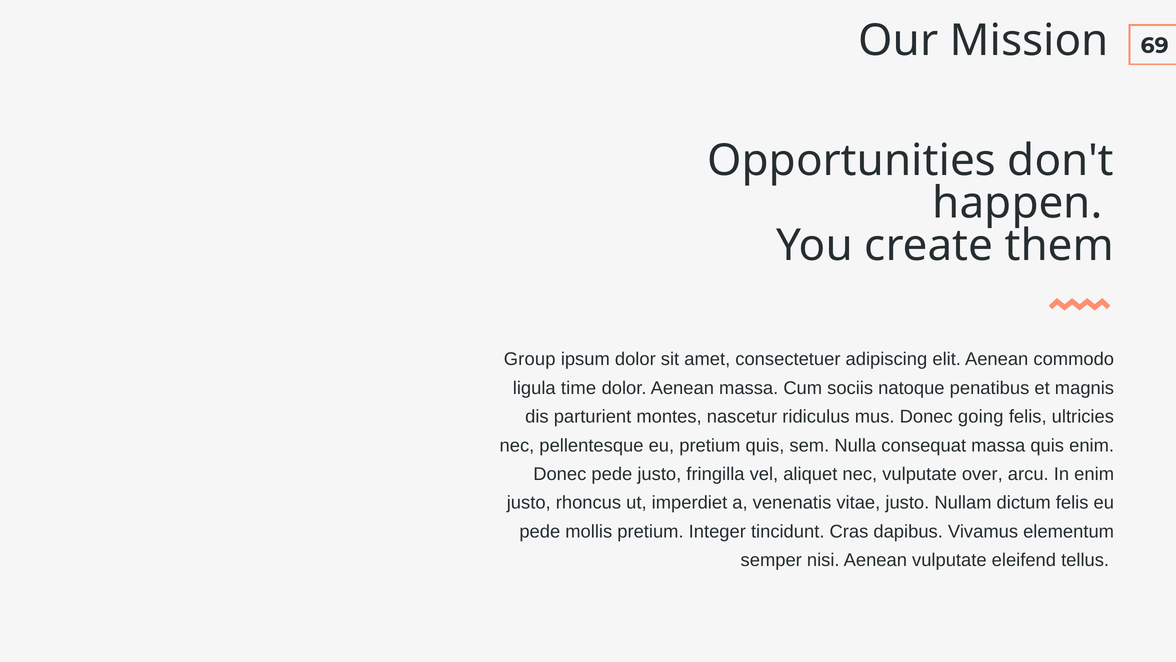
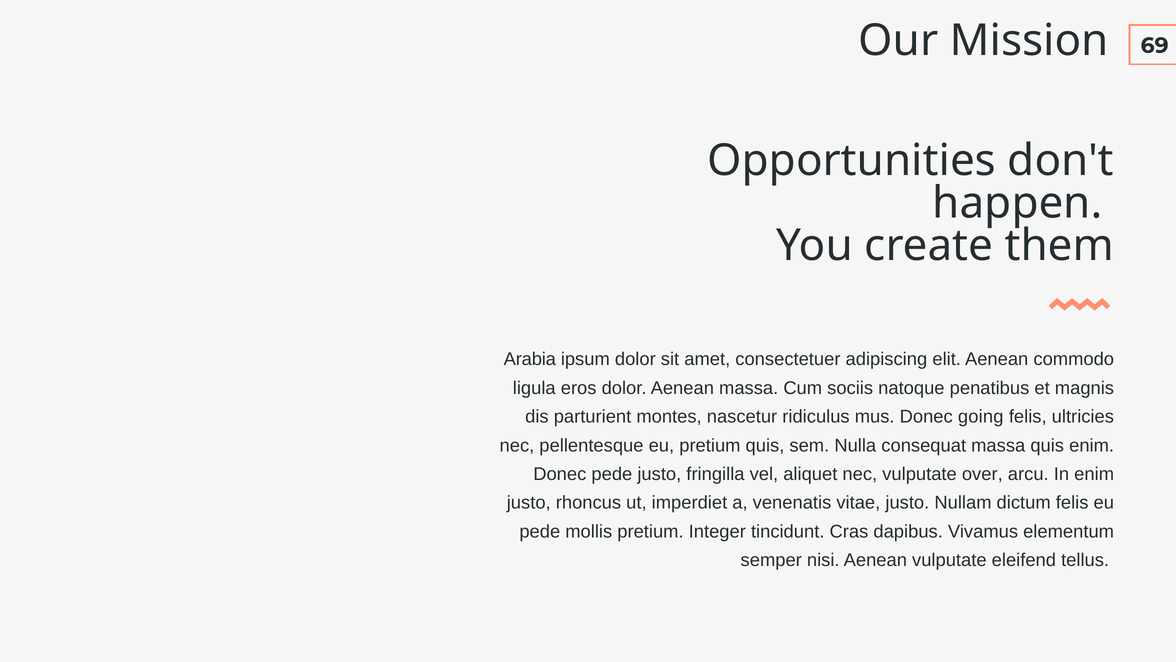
Group: Group -> Arabia
time: time -> eros
